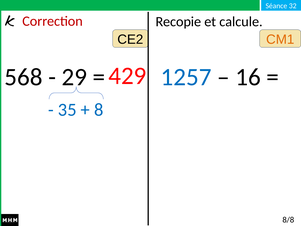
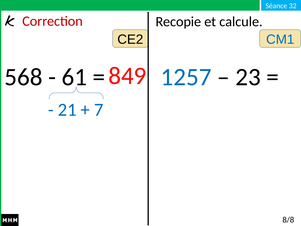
CM1 colour: orange -> blue
16: 16 -> 23
29: 29 -> 61
429: 429 -> 849
35: 35 -> 21
8: 8 -> 7
